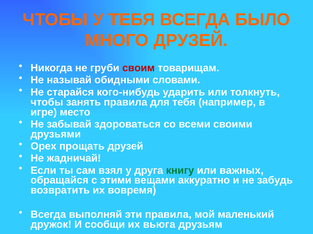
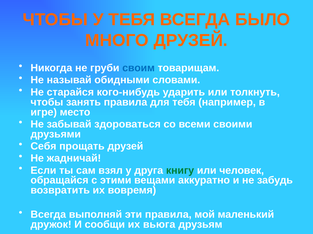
своим colour: red -> blue
Орех: Орех -> Себя
важных: важных -> человек
